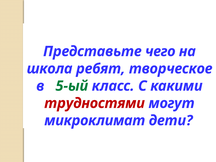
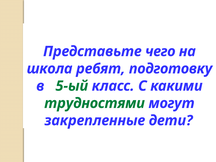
творческое: творческое -> подготовку
трудностями colour: red -> green
микроклимат: микроклимат -> закрепленные
